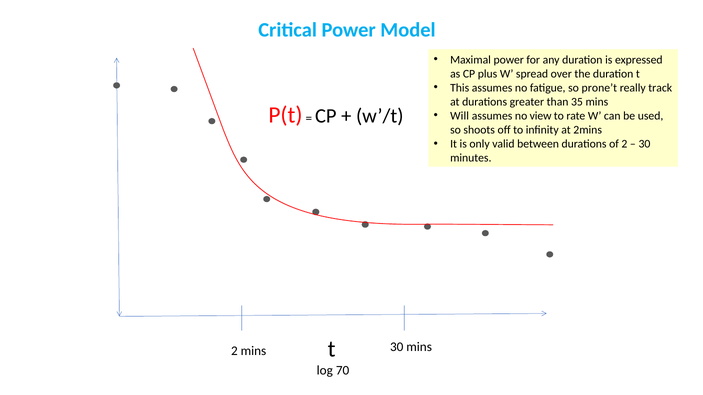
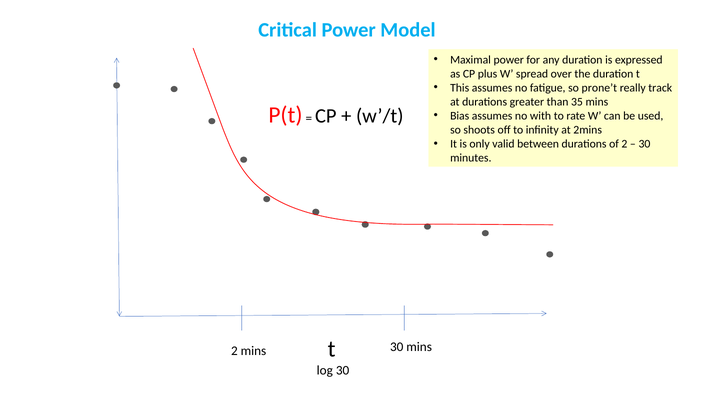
Will: Will -> Bias
view: view -> with
log 70: 70 -> 30
